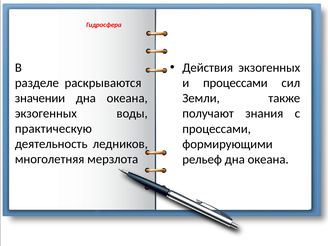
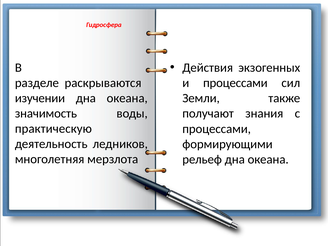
значении: значении -> изучении
экзогенных at (46, 113): экзогенных -> значимость
